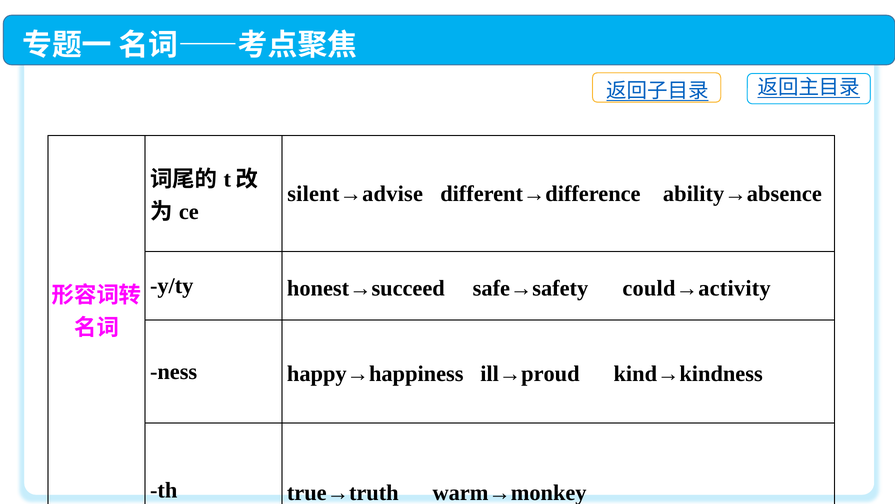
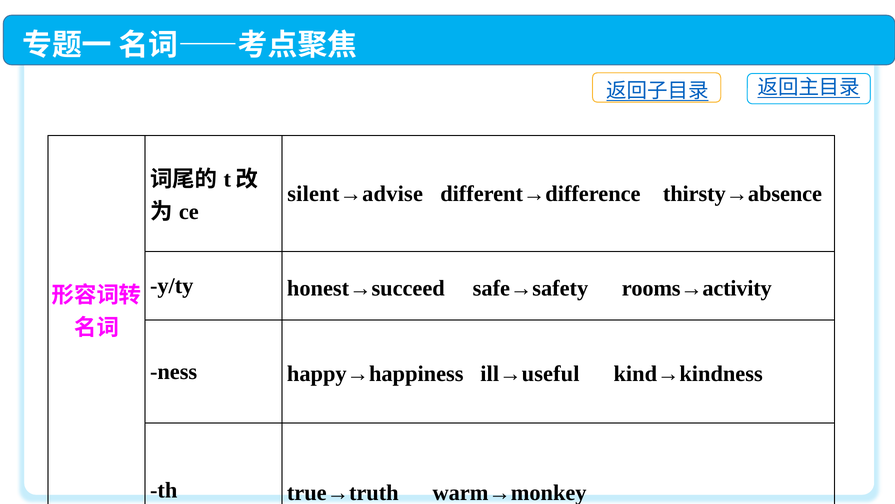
ability→absence: ability→absence -> thirsty→absence
could→activity: could→activity -> rooms→activity
ill→proud: ill→proud -> ill→useful
